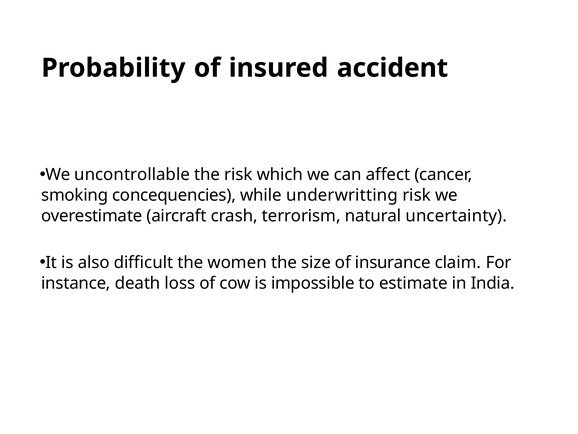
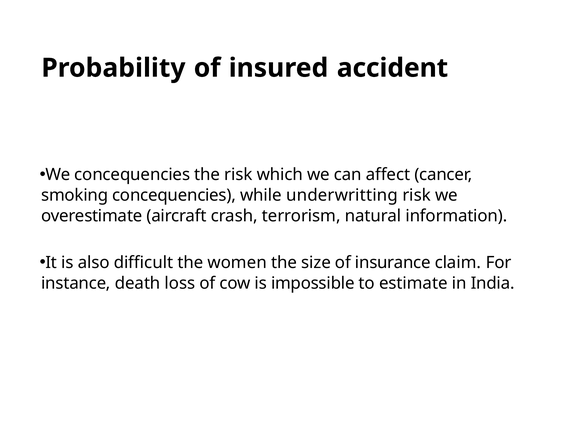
We uncontrollable: uncontrollable -> concequencies
uncertainty: uncertainty -> information
